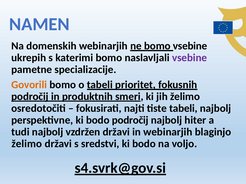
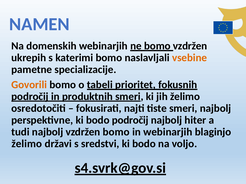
vsebine at (190, 46): vsebine -> vzdržen
vsebine at (190, 58) colour: purple -> orange
tiste tabeli: tabeli -> smeri
vzdržen državi: državi -> bomo
